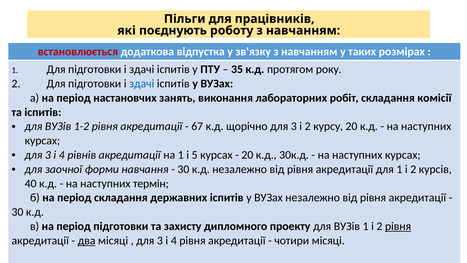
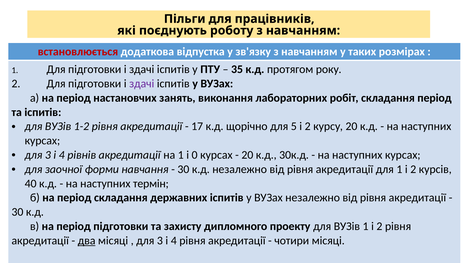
здачі at (142, 84) colour: blue -> purple
складання комісії: комісії -> період
67: 67 -> 17
щорічно для 3: 3 -> 5
5: 5 -> 0
рівня at (398, 226) underline: present -> none
